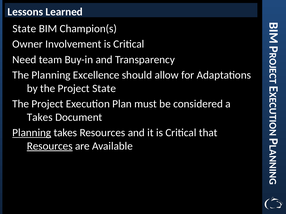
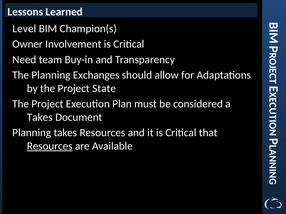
State at (24, 29): State -> Level
Excellence: Excellence -> Exchanges
Planning at (32, 133) underline: present -> none
